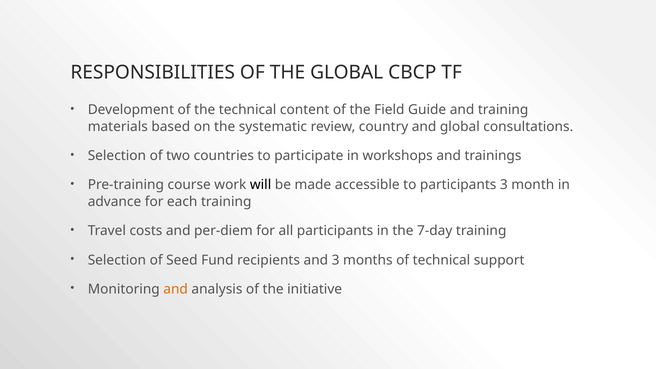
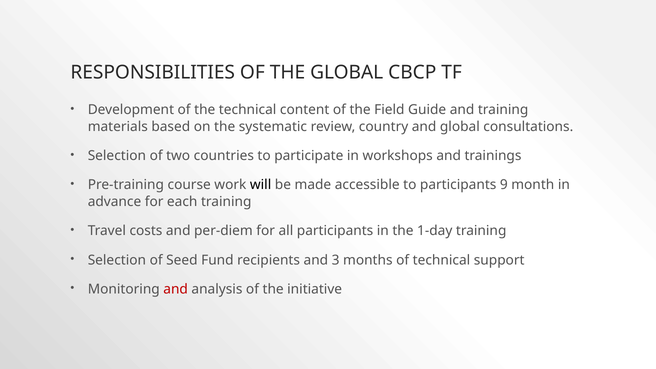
participants 3: 3 -> 9
7-day: 7-day -> 1-day
and at (176, 289) colour: orange -> red
